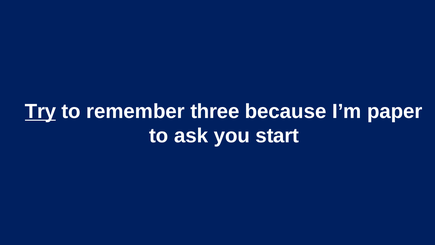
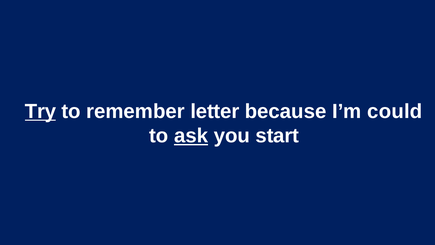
three: three -> letter
paper: paper -> could
ask underline: none -> present
